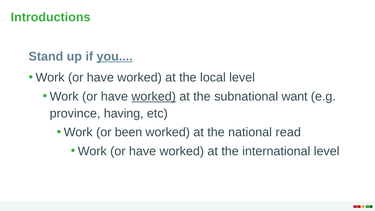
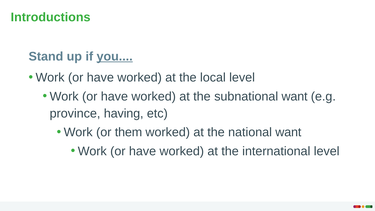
worked at (154, 96) underline: present -> none
been: been -> them
national read: read -> want
